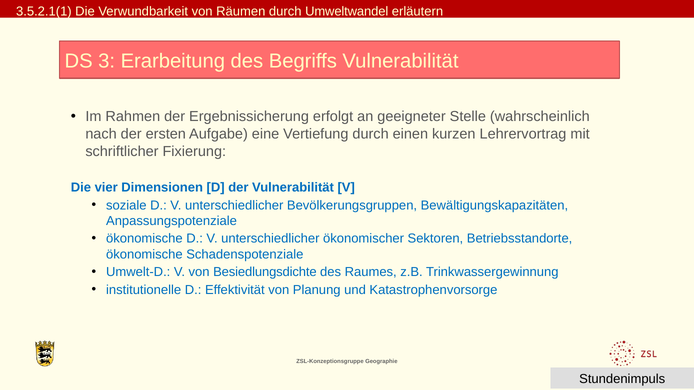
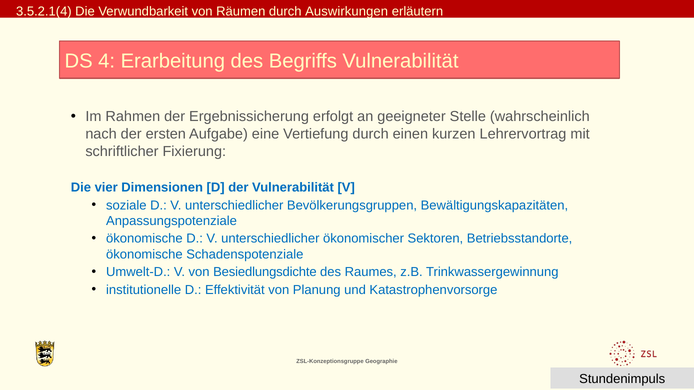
3.5.2.1(1: 3.5.2.1(1 -> 3.5.2.1(4
Umweltwandel: Umweltwandel -> Auswirkungen
3: 3 -> 4
